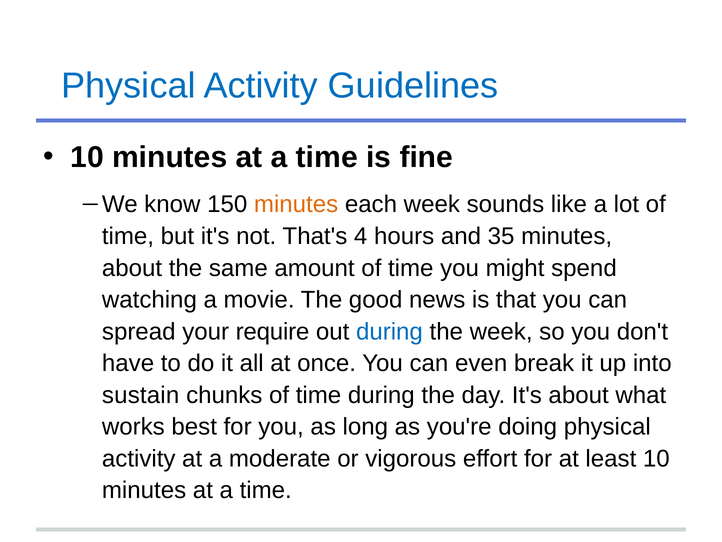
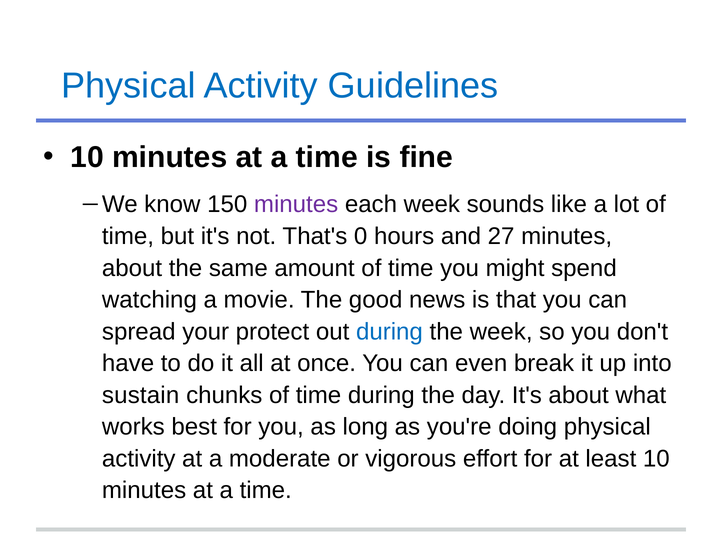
minutes at (296, 204) colour: orange -> purple
4: 4 -> 0
35: 35 -> 27
require: require -> protect
